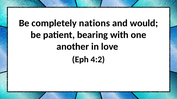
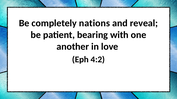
would: would -> reveal
